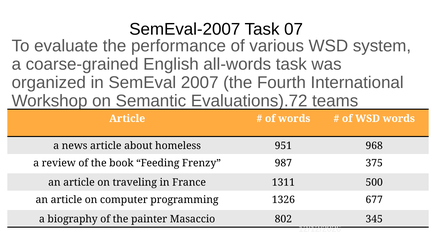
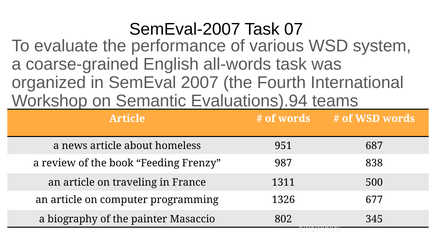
Evaluations).72: Evaluations).72 -> Evaluations).94
968: 968 -> 687
375: 375 -> 838
